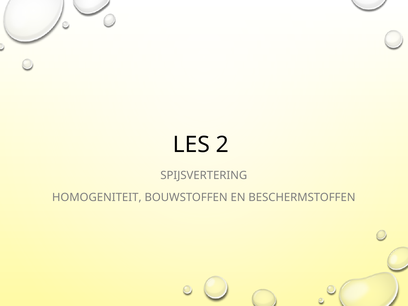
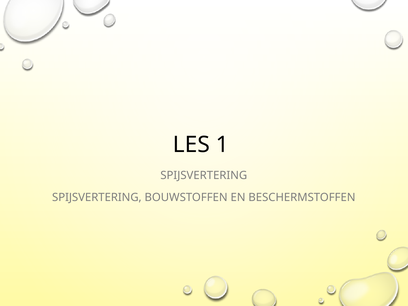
2: 2 -> 1
HOMOGENITEIT at (97, 198): HOMOGENITEIT -> SPIJSVERTERING
